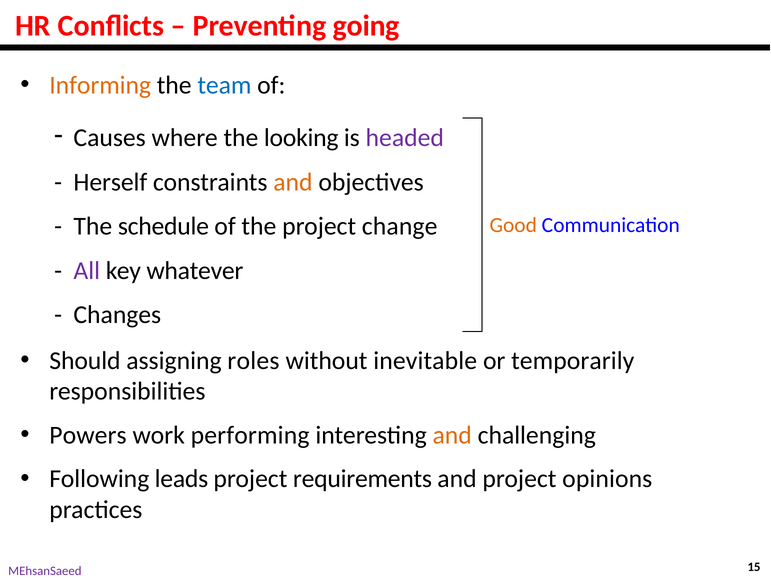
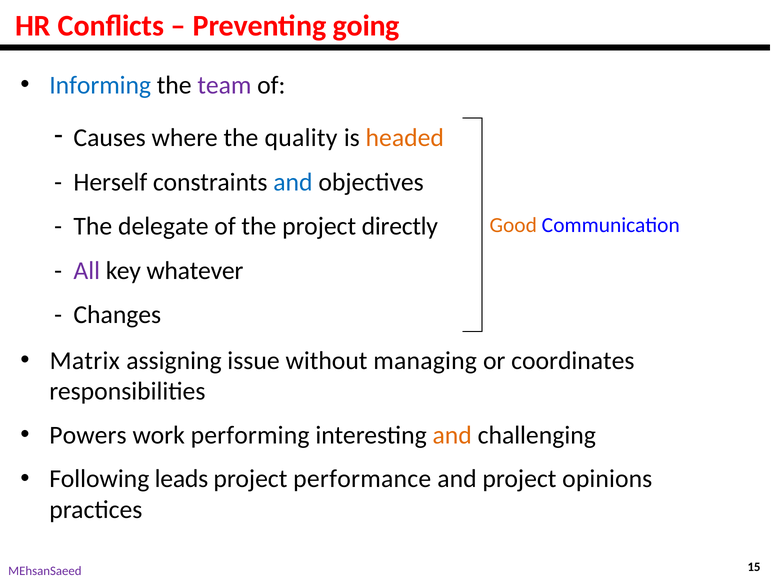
Informing colour: orange -> blue
team colour: blue -> purple
looking: looking -> quality
headed colour: purple -> orange
and at (293, 182) colour: orange -> blue
schedule: schedule -> delegate
change: change -> directly
Should: Should -> Matrix
roles: roles -> issue
inevitable: inevitable -> managing
temporarily: temporarily -> coordinates
requirements: requirements -> performance
